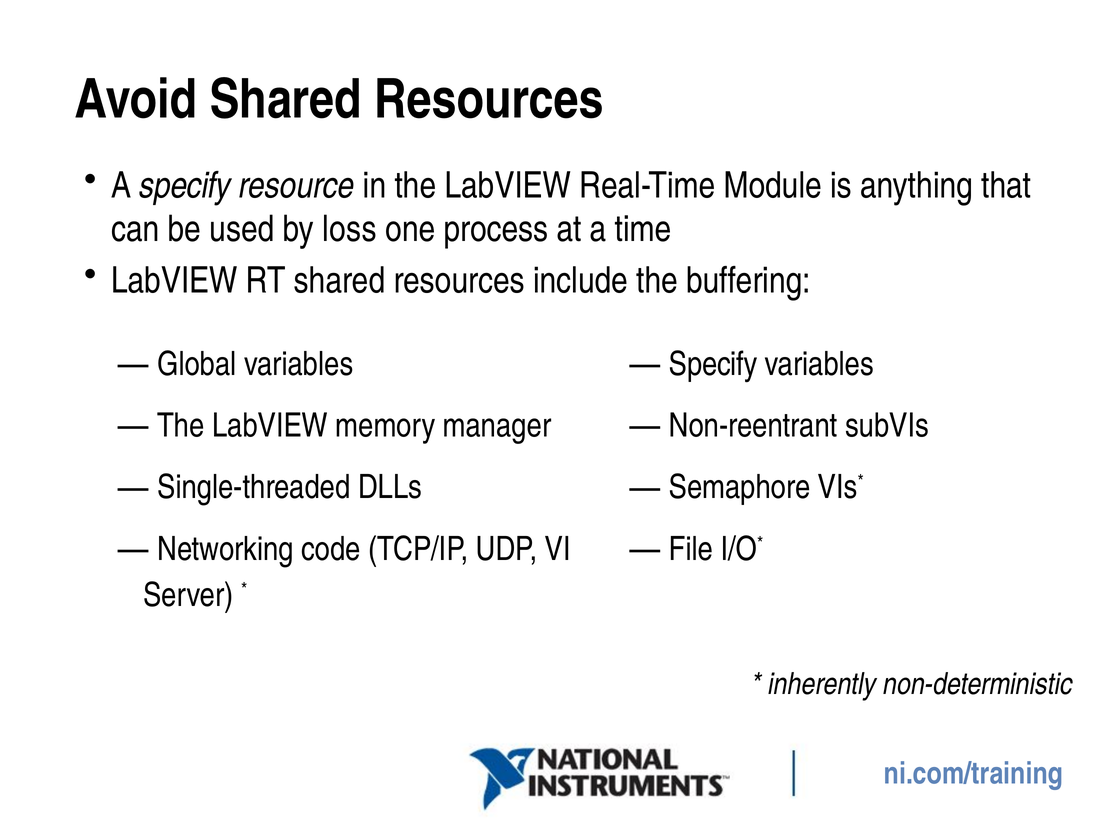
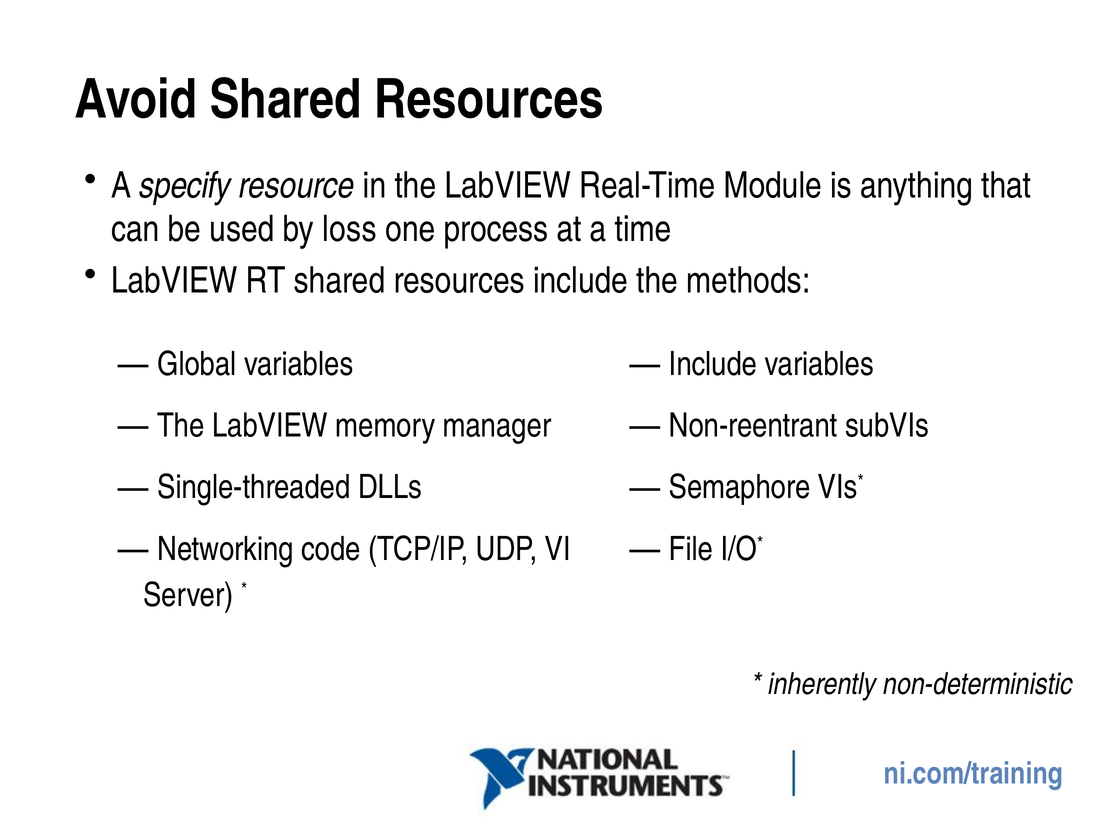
buffering: buffering -> methods
Specify at (713, 364): Specify -> Include
